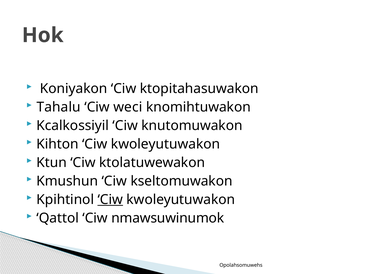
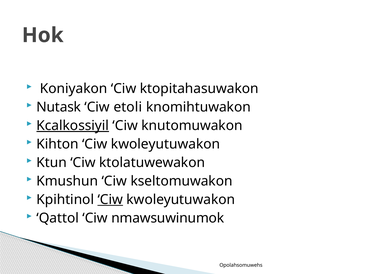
Tahalu: Tahalu -> Nutask
weci: weci -> etoli
Kcalkossiyil underline: none -> present
